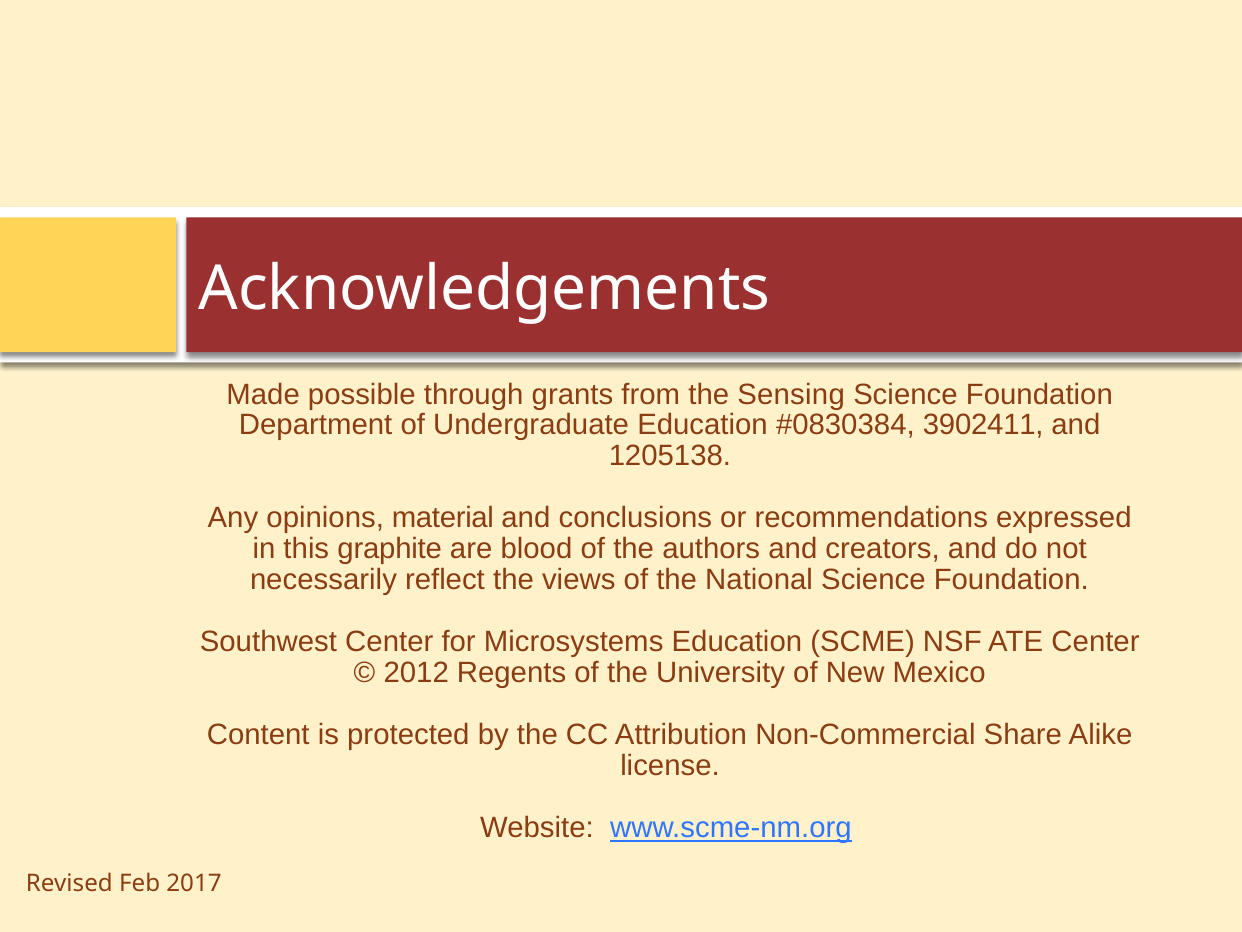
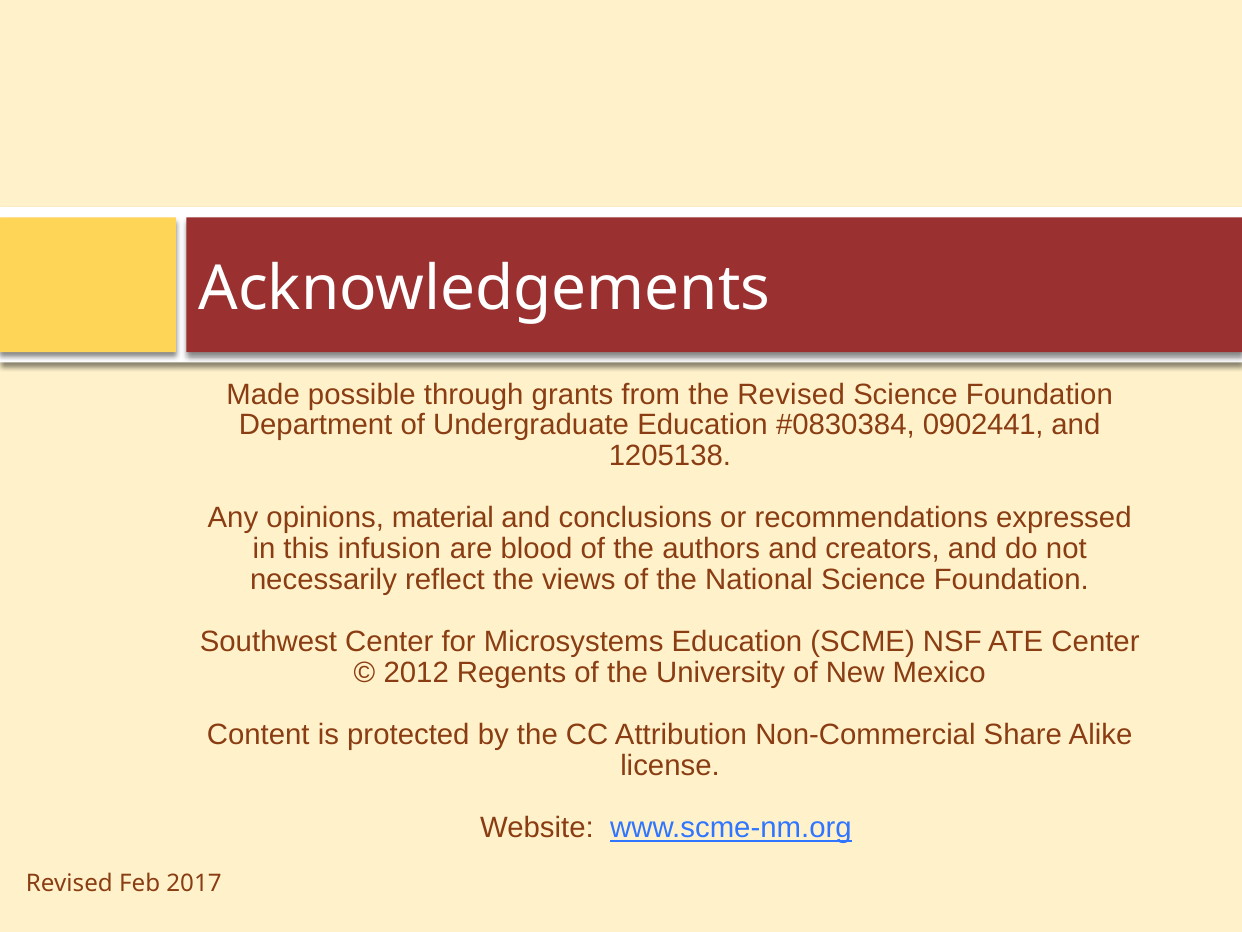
the Sensing: Sensing -> Revised
3902411: 3902411 -> 0902441
graphite: graphite -> infusion
